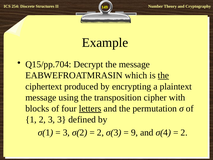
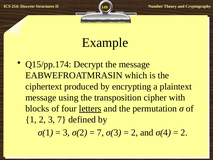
Q15/pp.704: Q15/pp.704 -> Q15/pp.174
the at (163, 75) underline: present -> none
3 3: 3 -> 7
2 at (100, 132): 2 -> 7
9 at (134, 132): 9 -> 2
